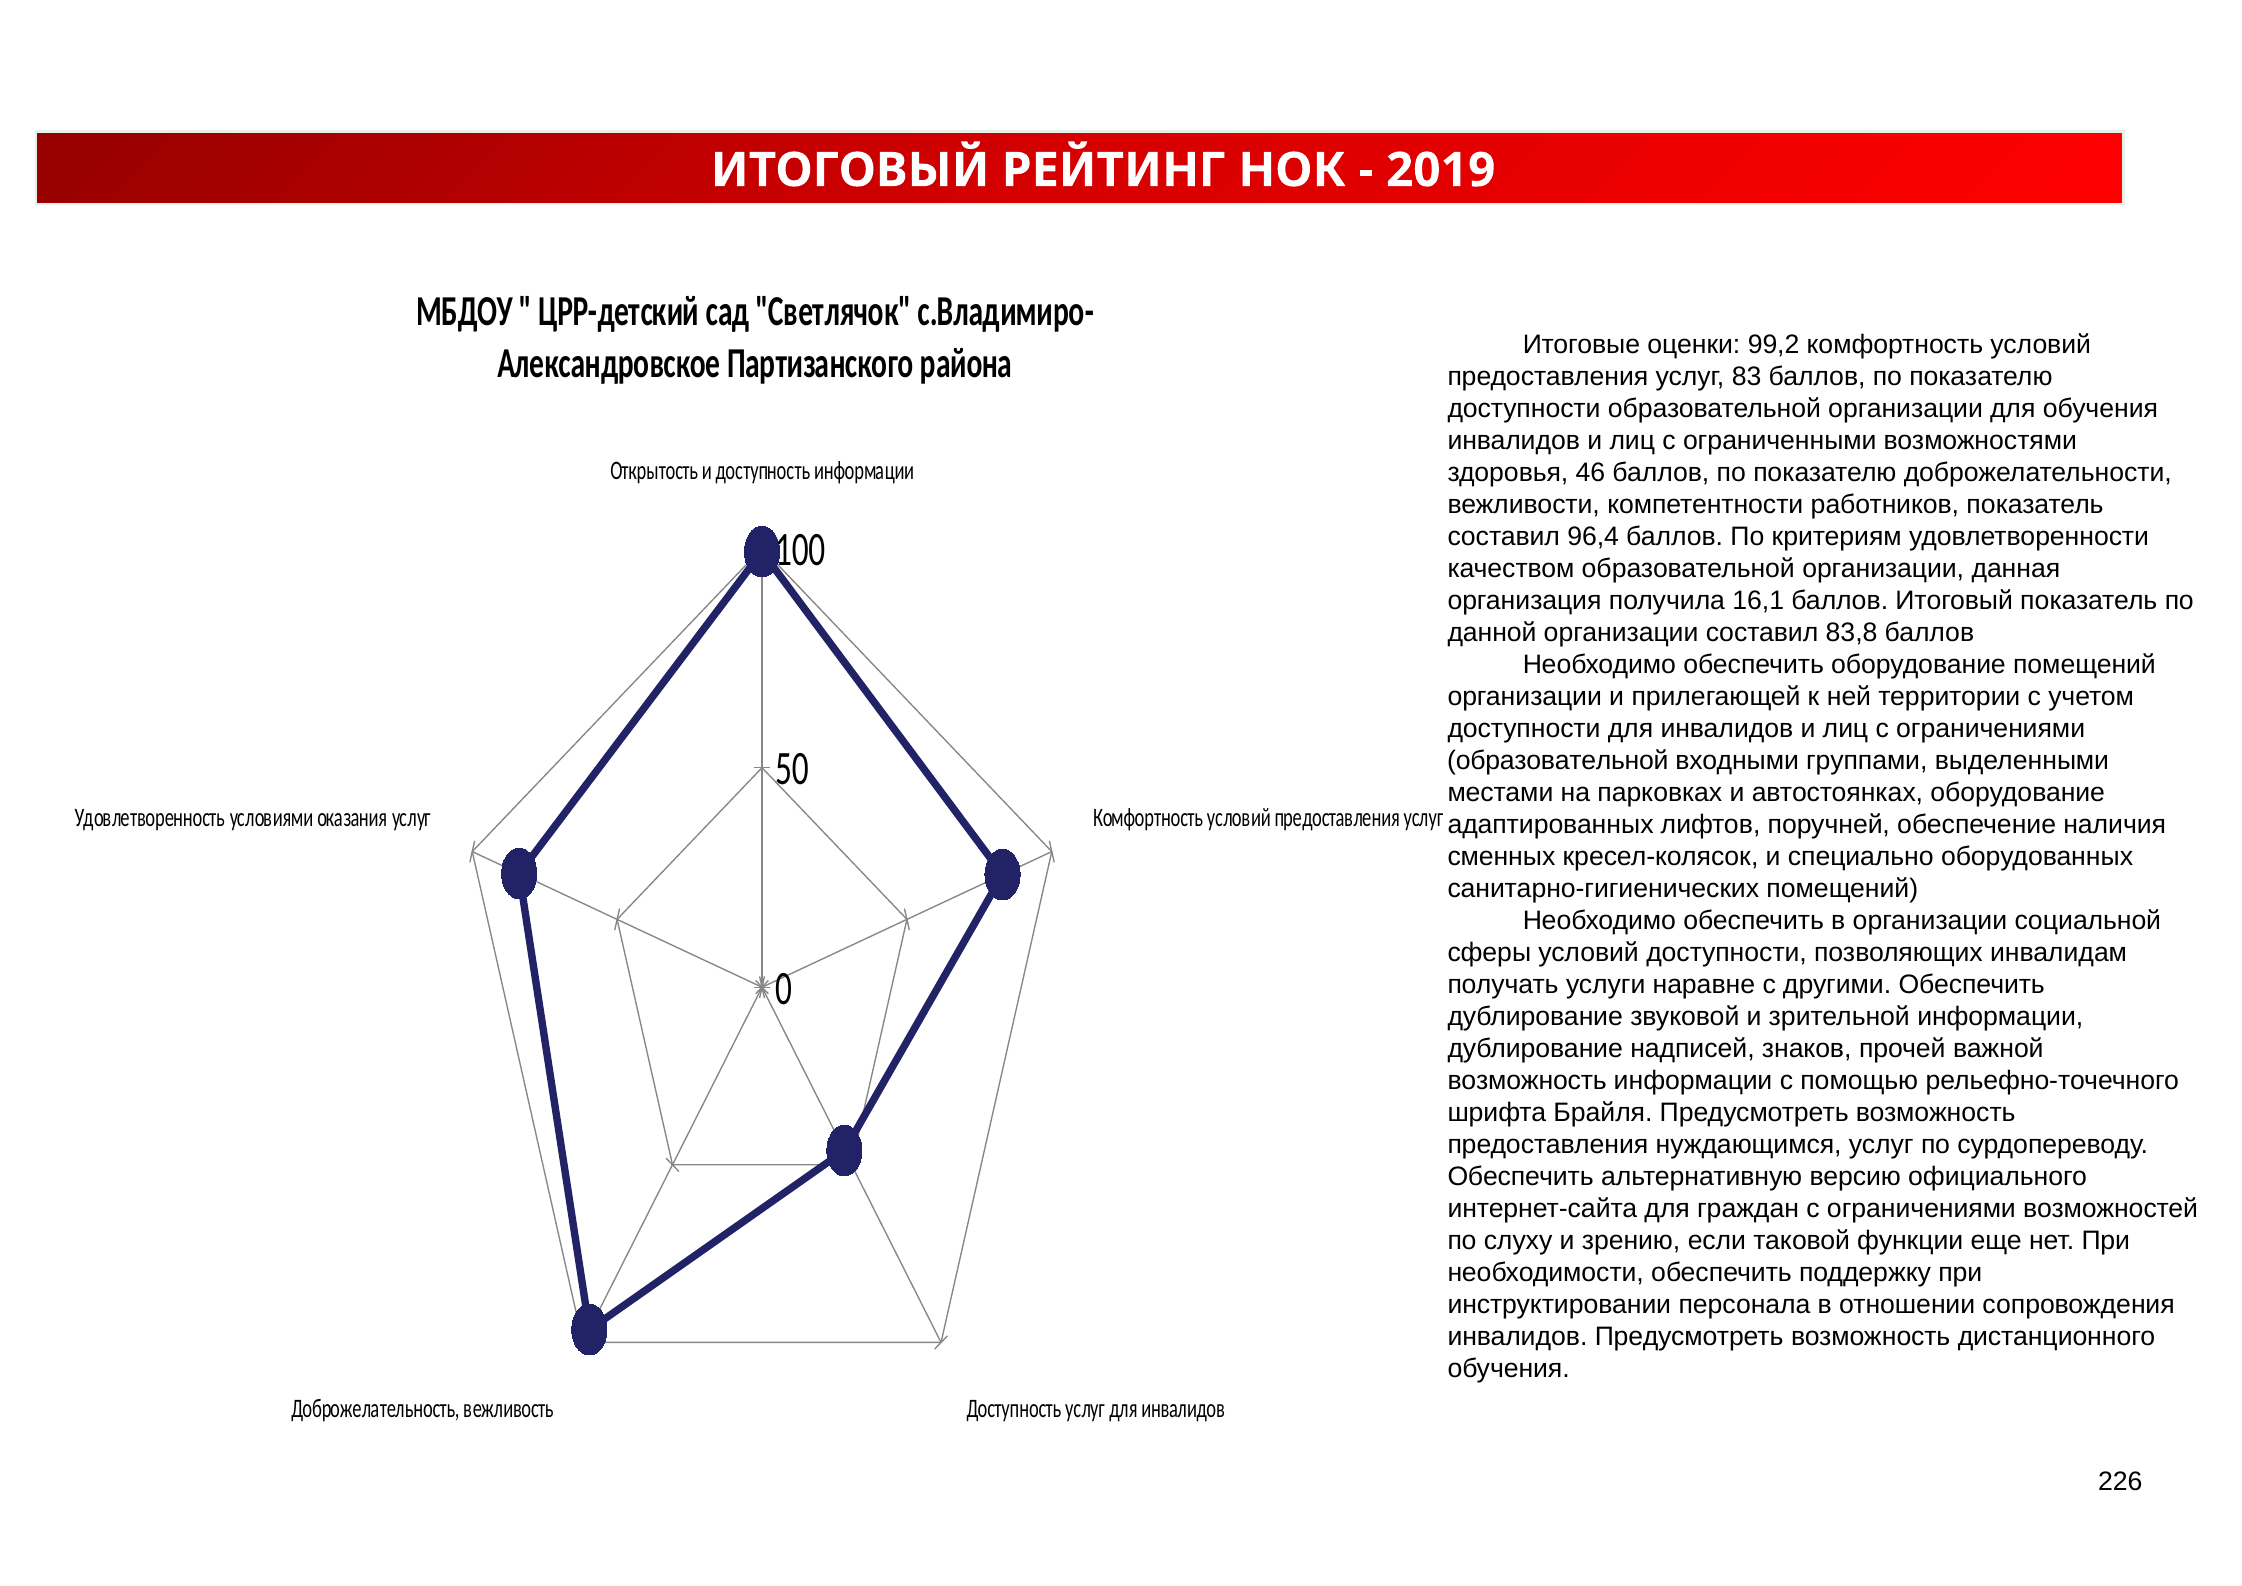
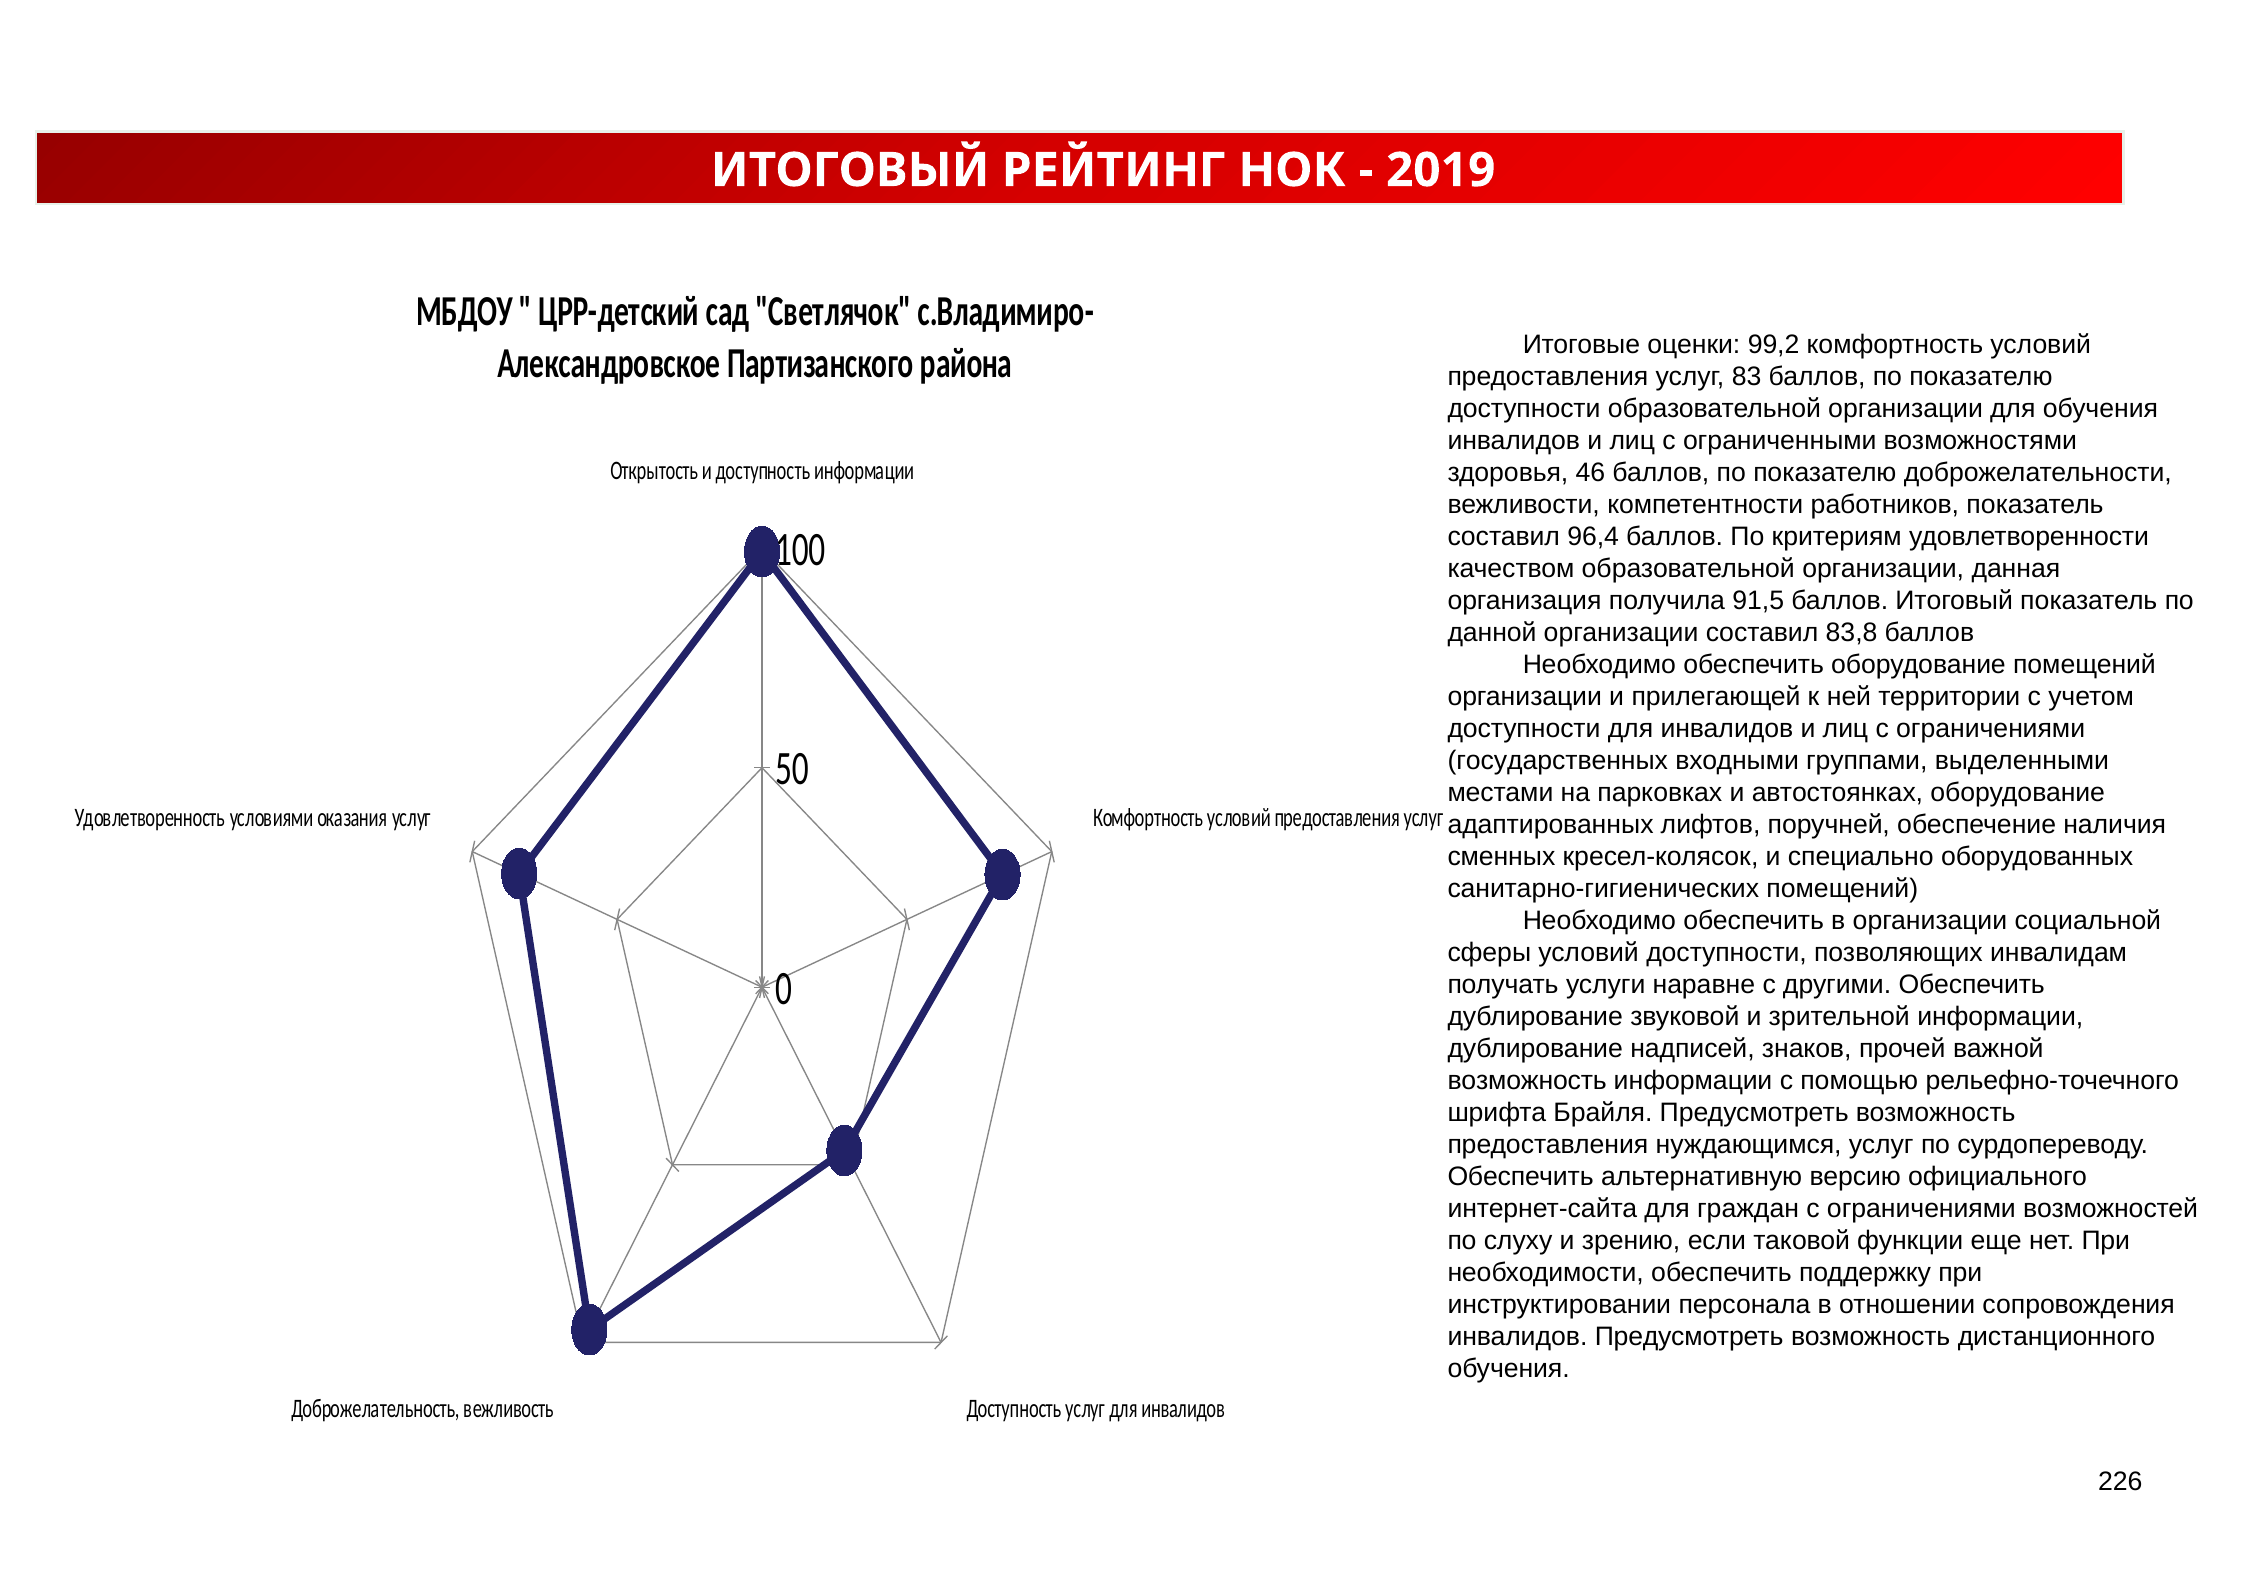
16,1: 16,1 -> 91,5
образовательной at (1558, 760): образовательной -> государственных
